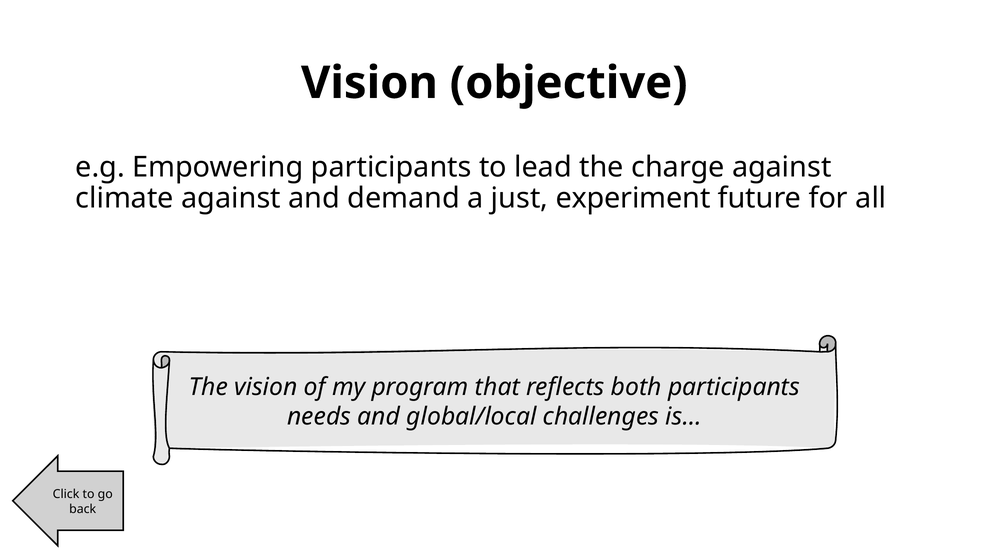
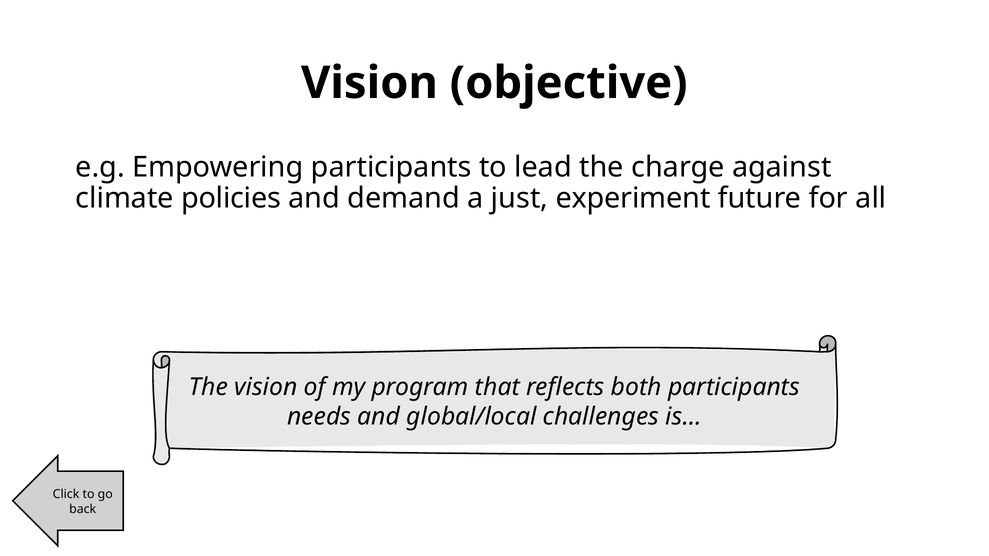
climate against: against -> policies
